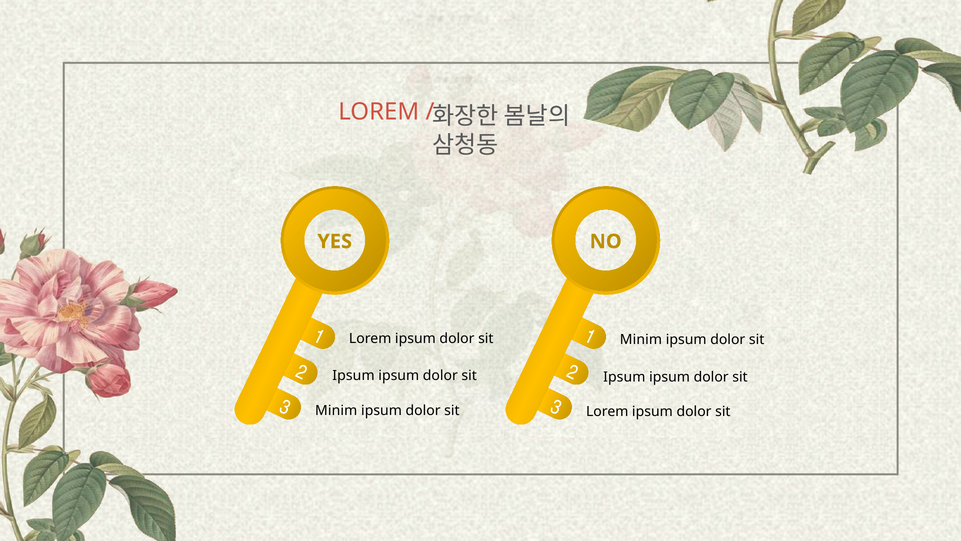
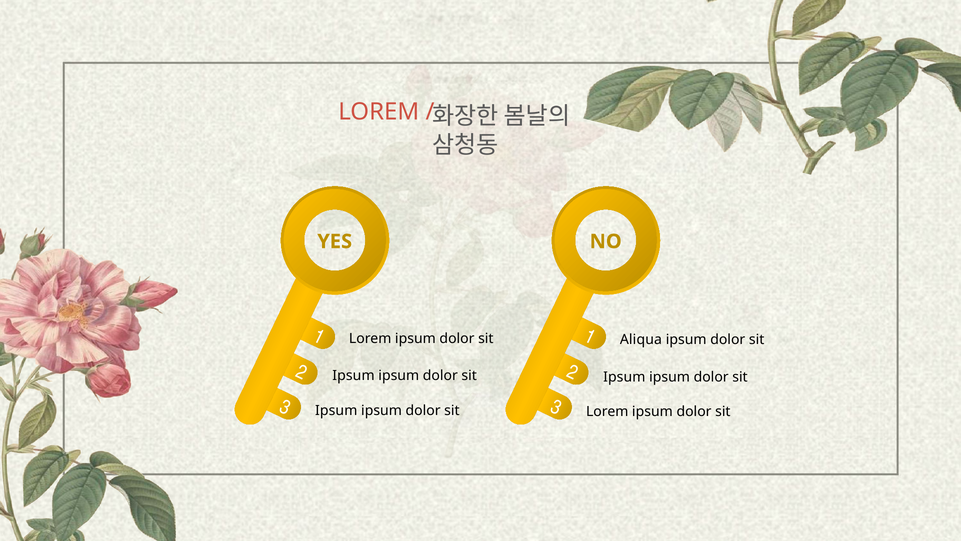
Minim at (641, 340): Minim -> Aliqua
Minim at (336, 410): Minim -> Ipsum
